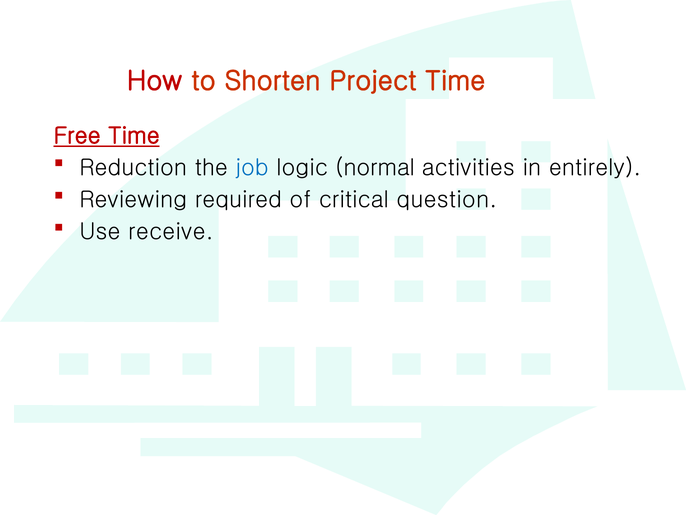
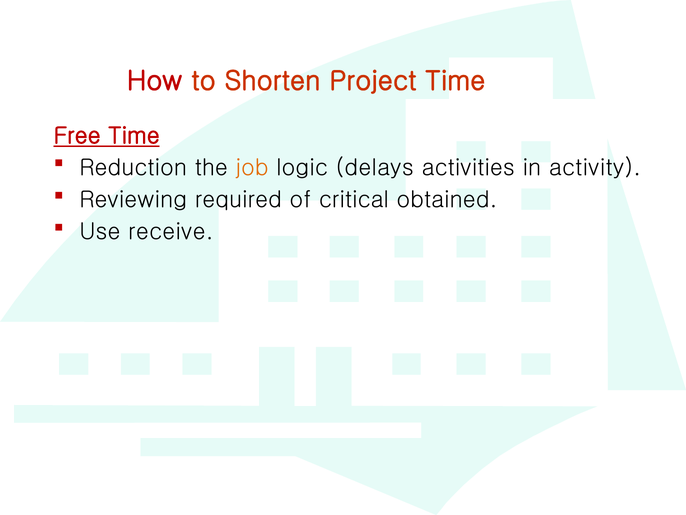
job colour: blue -> orange
normal: normal -> delays
entirely: entirely -> activity
question: question -> obtained
